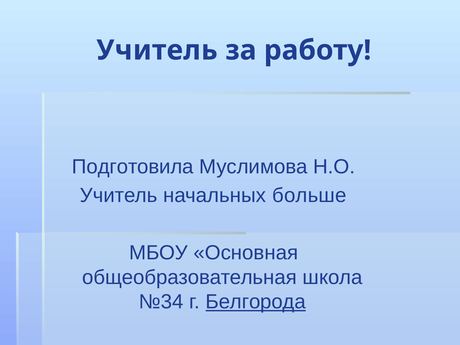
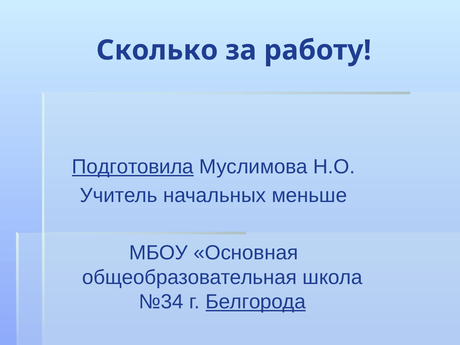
Учитель at (157, 50): Учитель -> Сколько
Подготовила underline: none -> present
больше: больше -> меньше
